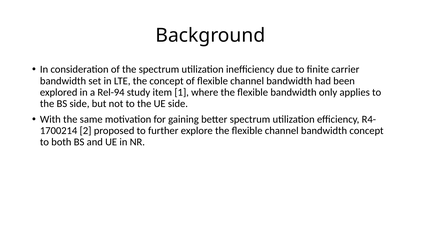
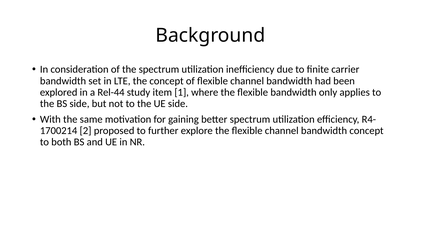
Rel-94: Rel-94 -> Rel-44
